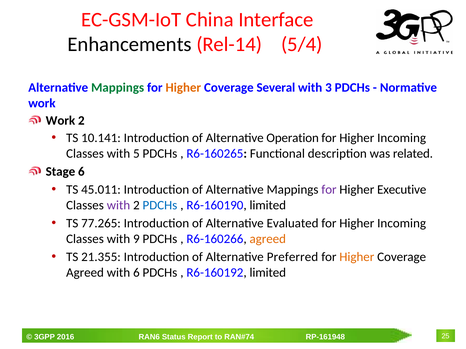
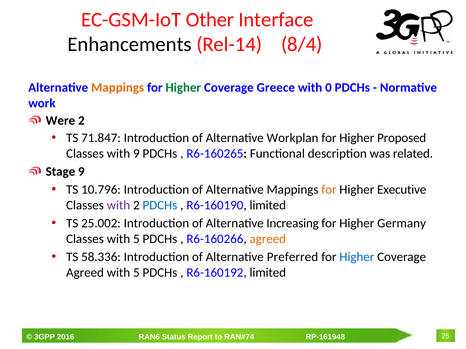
China: China -> Other
5/4: 5/4 -> 8/4
Mappings at (118, 88) colour: green -> orange
Higher at (183, 88) colour: orange -> green
Several: Several -> Greece
3: 3 -> 0
Work at (60, 121): Work -> Were
10.141: 10.141 -> 71.847
Operation: Operation -> Workplan
Incoming at (402, 138): Incoming -> Proposed
with 5: 5 -> 9
Stage 6: 6 -> 9
45.011: 45.011 -> 10.796
for at (329, 190) colour: purple -> orange
77.265: 77.265 -> 25.002
Evaluated: Evaluated -> Increasing
Incoming at (402, 224): Incoming -> Germany
Classes with 9: 9 -> 5
21.355: 21.355 -> 58.336
Higher at (357, 257) colour: orange -> blue
6 at (136, 273): 6 -> 5
